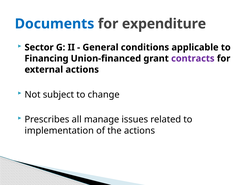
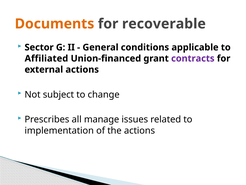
Documents colour: blue -> orange
expenditure: expenditure -> recoverable
Financing: Financing -> Affiliated
